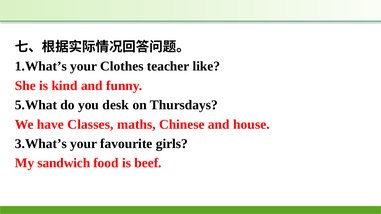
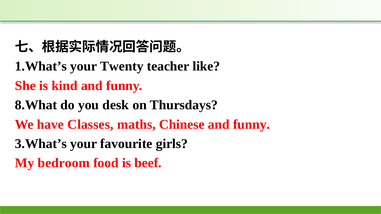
Clothes: Clothes -> Twenty
5.What: 5.What -> 8.What
Chinese and house: house -> funny
sandwich: sandwich -> bedroom
